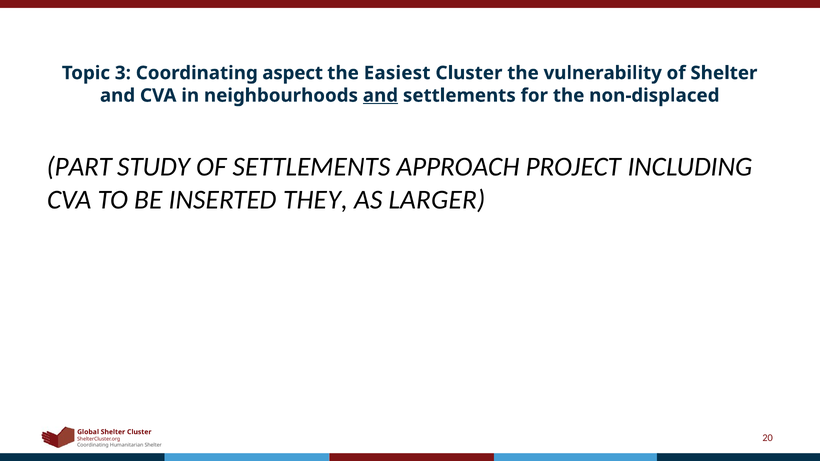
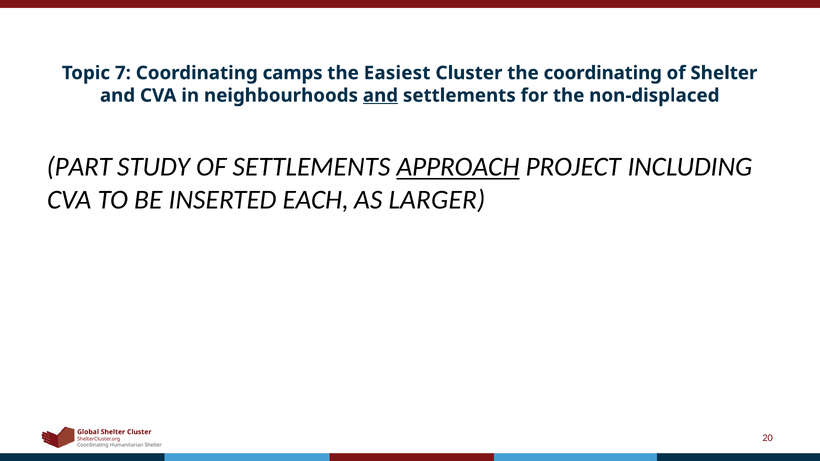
3: 3 -> 7
aspect: aspect -> camps
the vulnerability: vulnerability -> coordinating
APPROACH underline: none -> present
THEY: THEY -> EACH
